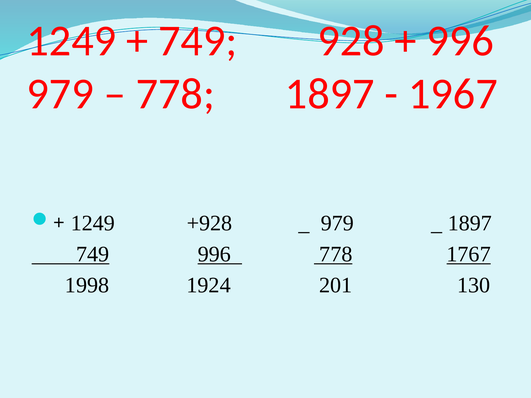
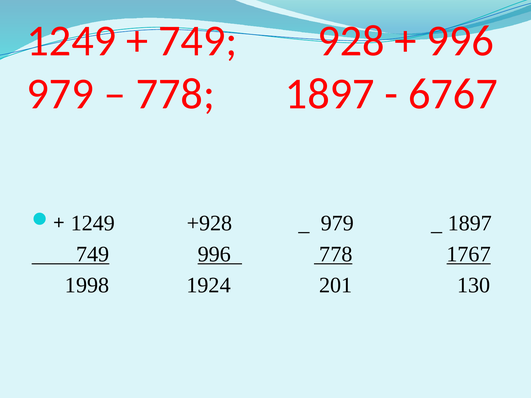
1967: 1967 -> 6767
